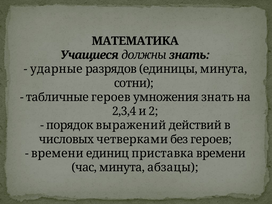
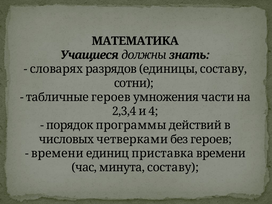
ударные: ударные -> словарях
единицы минута: минута -> составу
умножения знать: знать -> части
2: 2 -> 4
выражений: выражений -> программы
минута абзацы: абзацы -> составу
